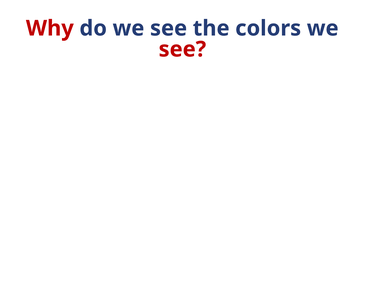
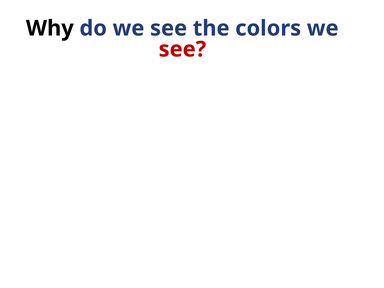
Why colour: red -> black
